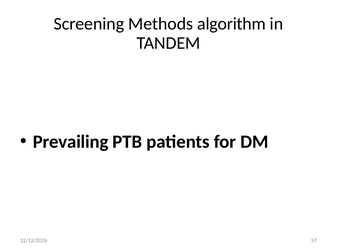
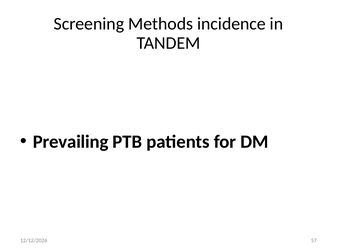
algorithm: algorithm -> incidence
